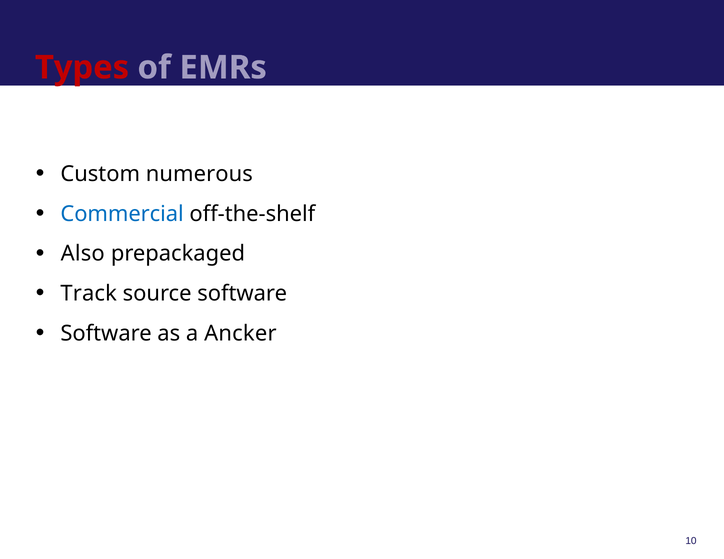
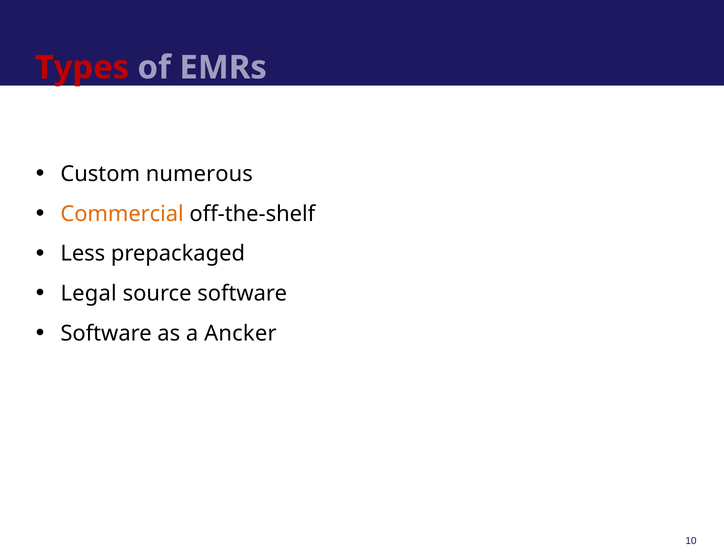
Commercial colour: blue -> orange
Also: Also -> Less
Track: Track -> Legal
